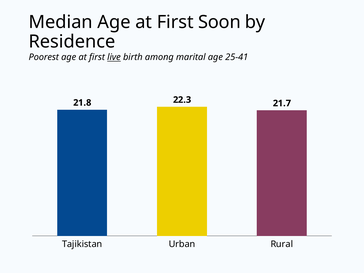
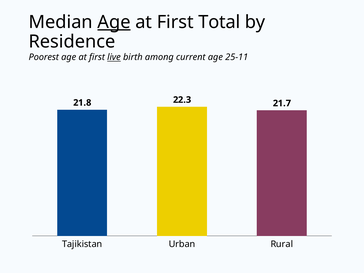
Age at (114, 22) underline: none -> present
Soon: Soon -> Total
marital: marital -> current
25-41: 25-41 -> 25-11
